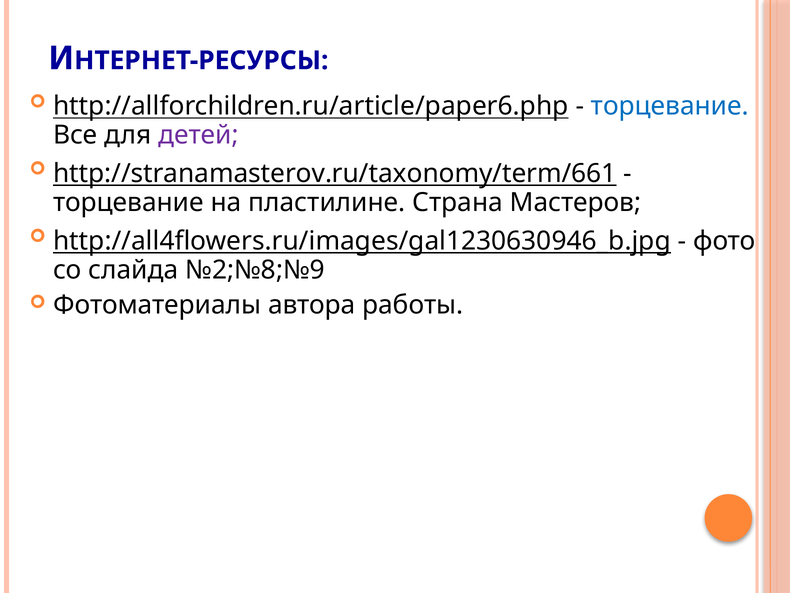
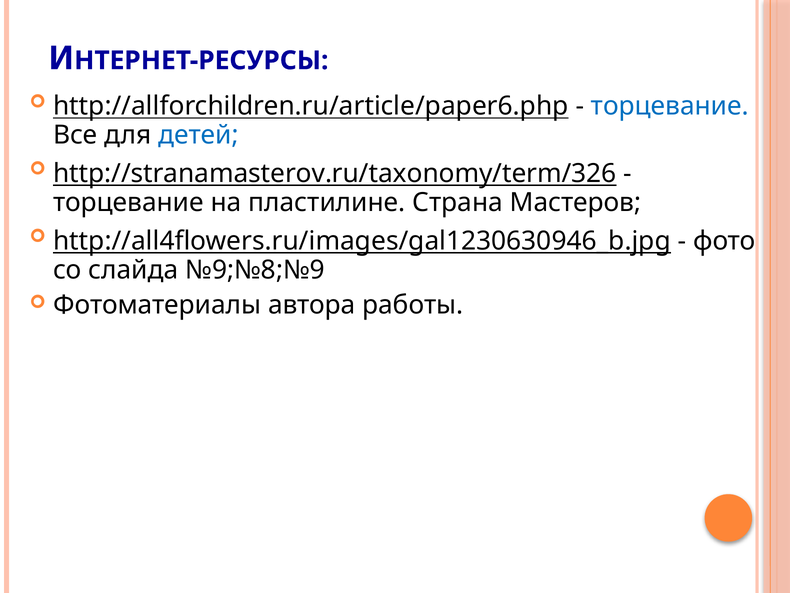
детей colour: purple -> blue
http://stranamasterov.ru/taxonomy/term/661: http://stranamasterov.ru/taxonomy/term/661 -> http://stranamasterov.ru/taxonomy/term/326
№2;№8;№9: №2;№8;№9 -> №9;№8;№9
